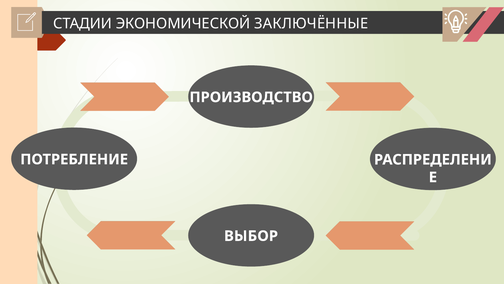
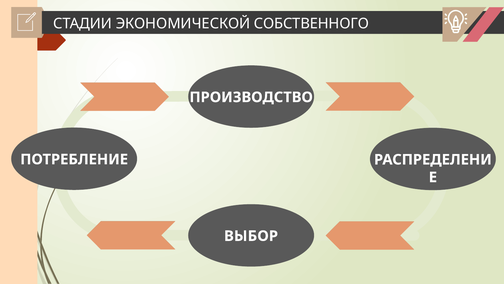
ЗАКЛЮЧЁННЫЕ: ЗАКЛЮЧЁННЫЕ -> СОБСТВЕННОГО
